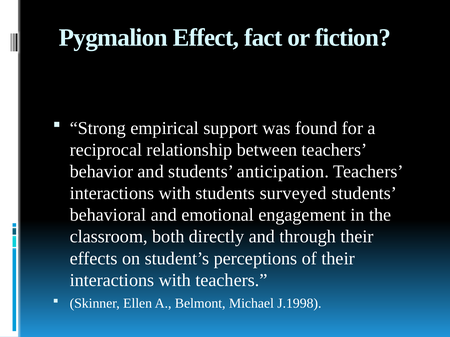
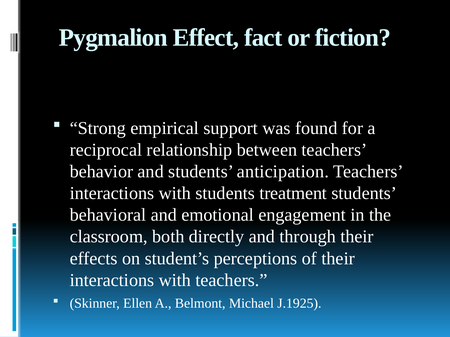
surveyed: surveyed -> treatment
J.1998: J.1998 -> J.1925
